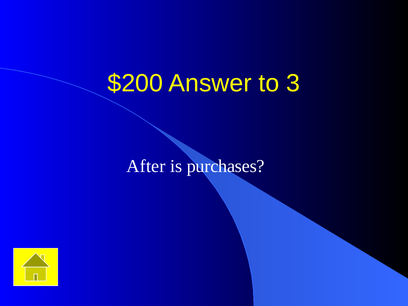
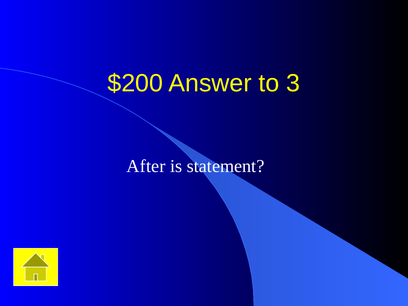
purchases: purchases -> statement
